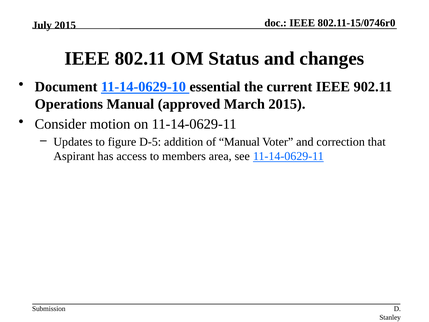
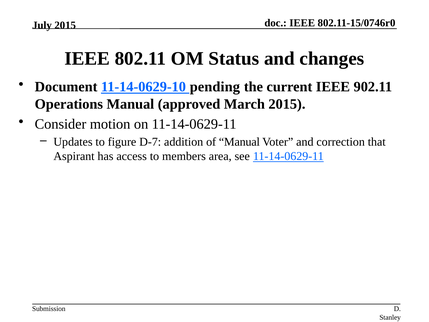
essential: essential -> pending
D-5: D-5 -> D-7
